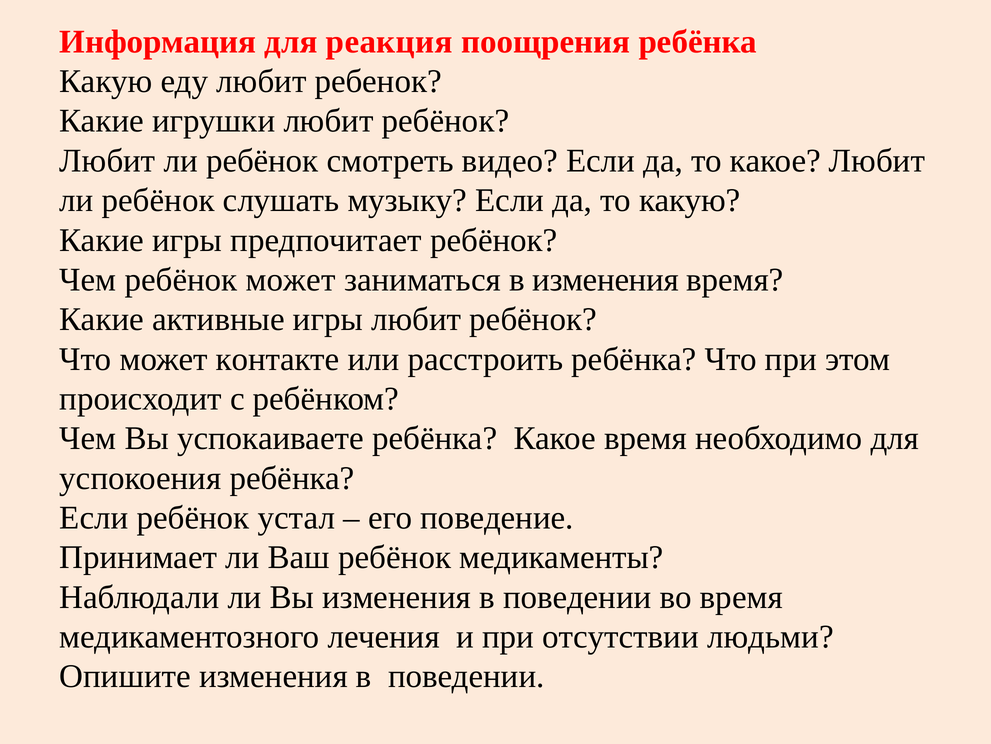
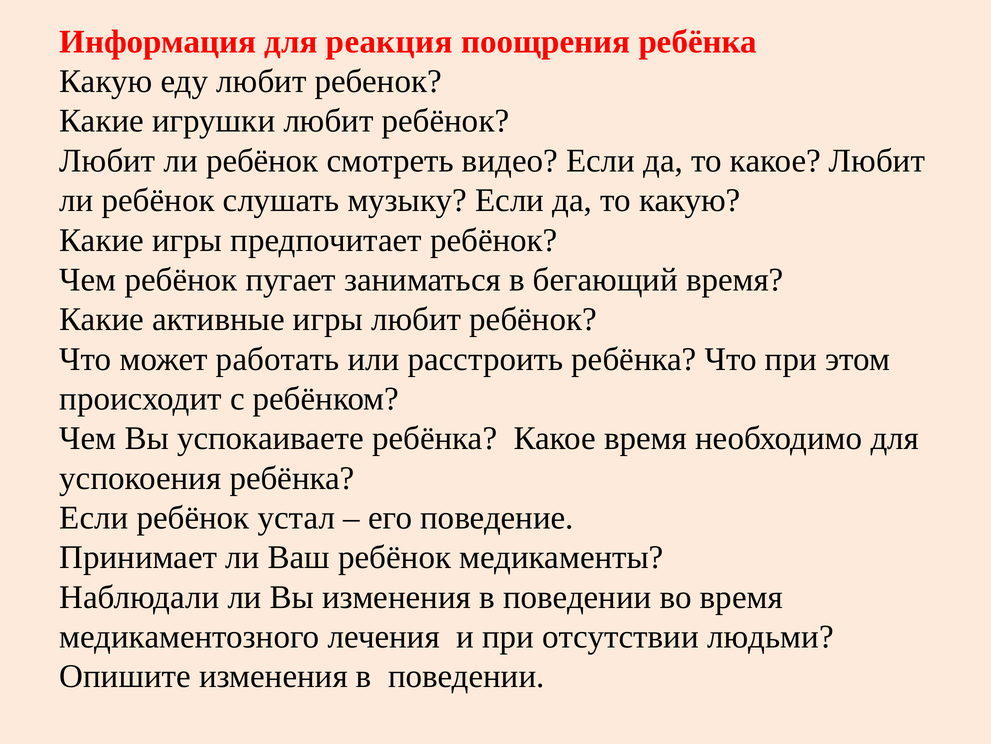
ребёнок может: может -> пугает
в изменения: изменения -> бегающий
контакте: контакте -> работать
